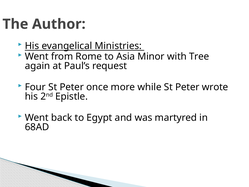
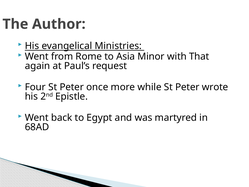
Tree: Tree -> That
